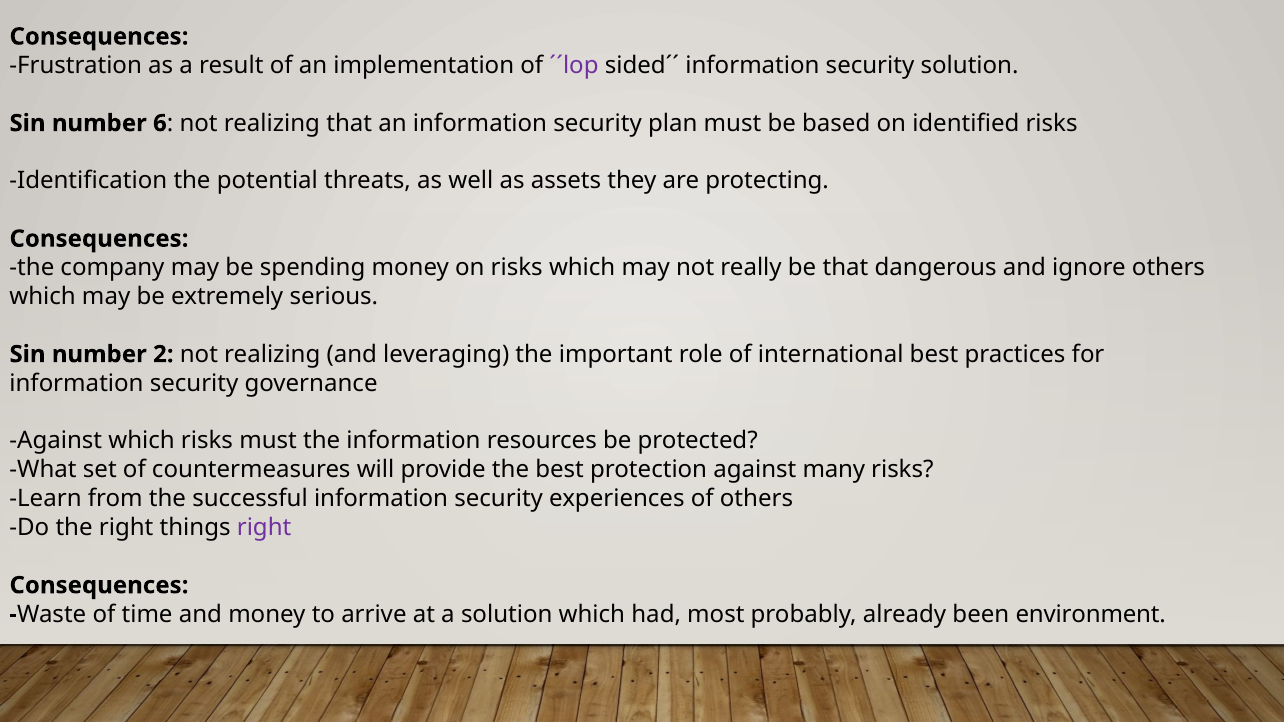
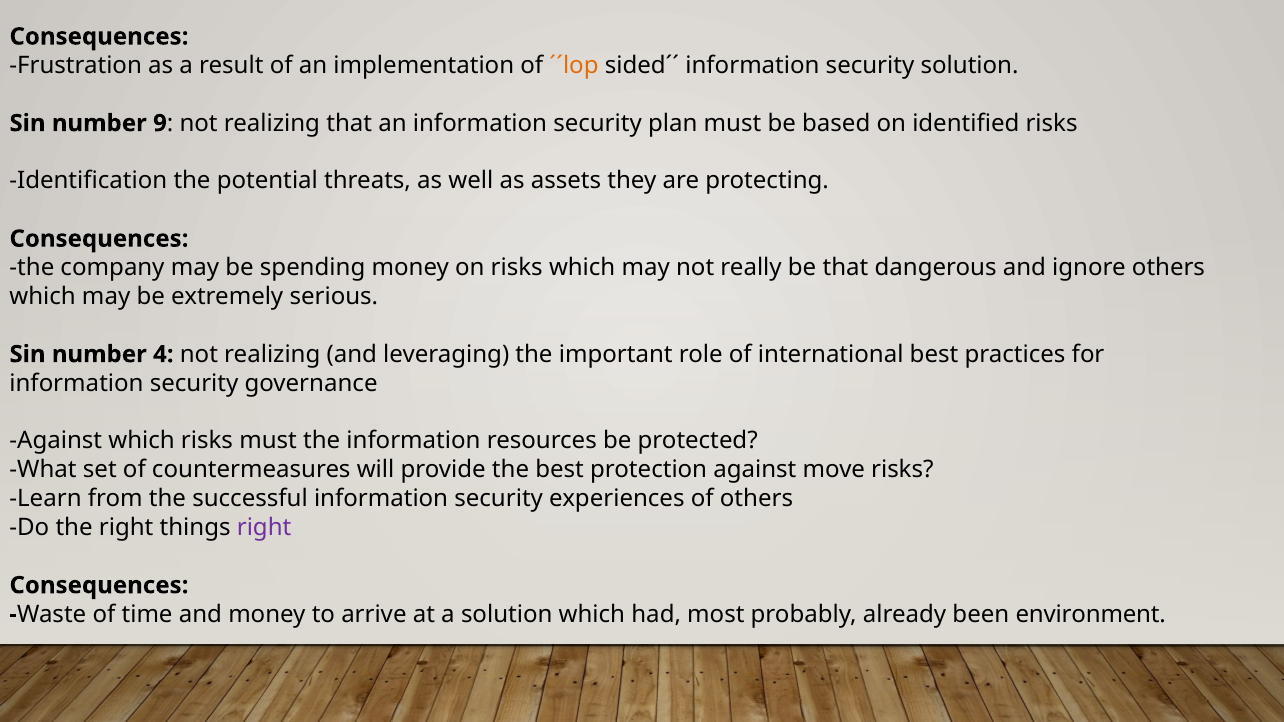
´´lop colour: purple -> orange
6: 6 -> 9
2: 2 -> 4
many: many -> move
